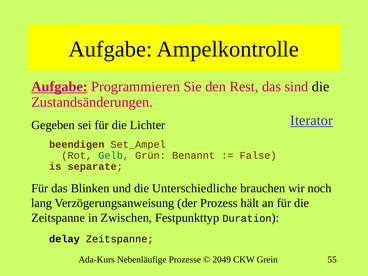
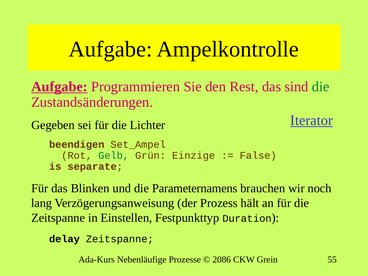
die at (321, 87) colour: black -> green
Benannt: Benannt -> Einzige
Unterschiedliche: Unterschiedliche -> Parameternamens
Zwischen: Zwischen -> Einstellen
2049: 2049 -> 2086
